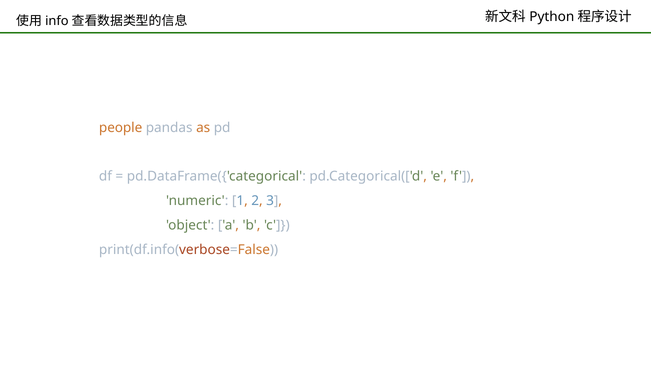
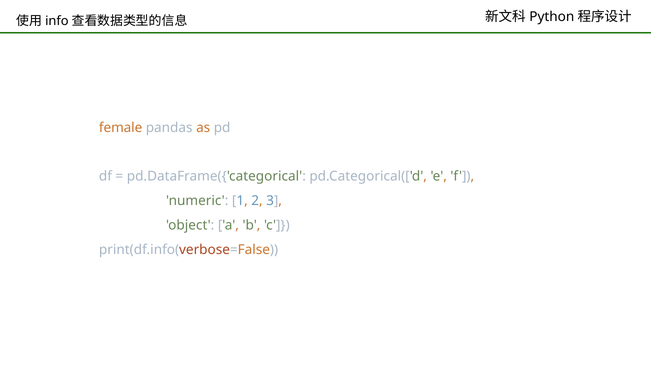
people: people -> female
